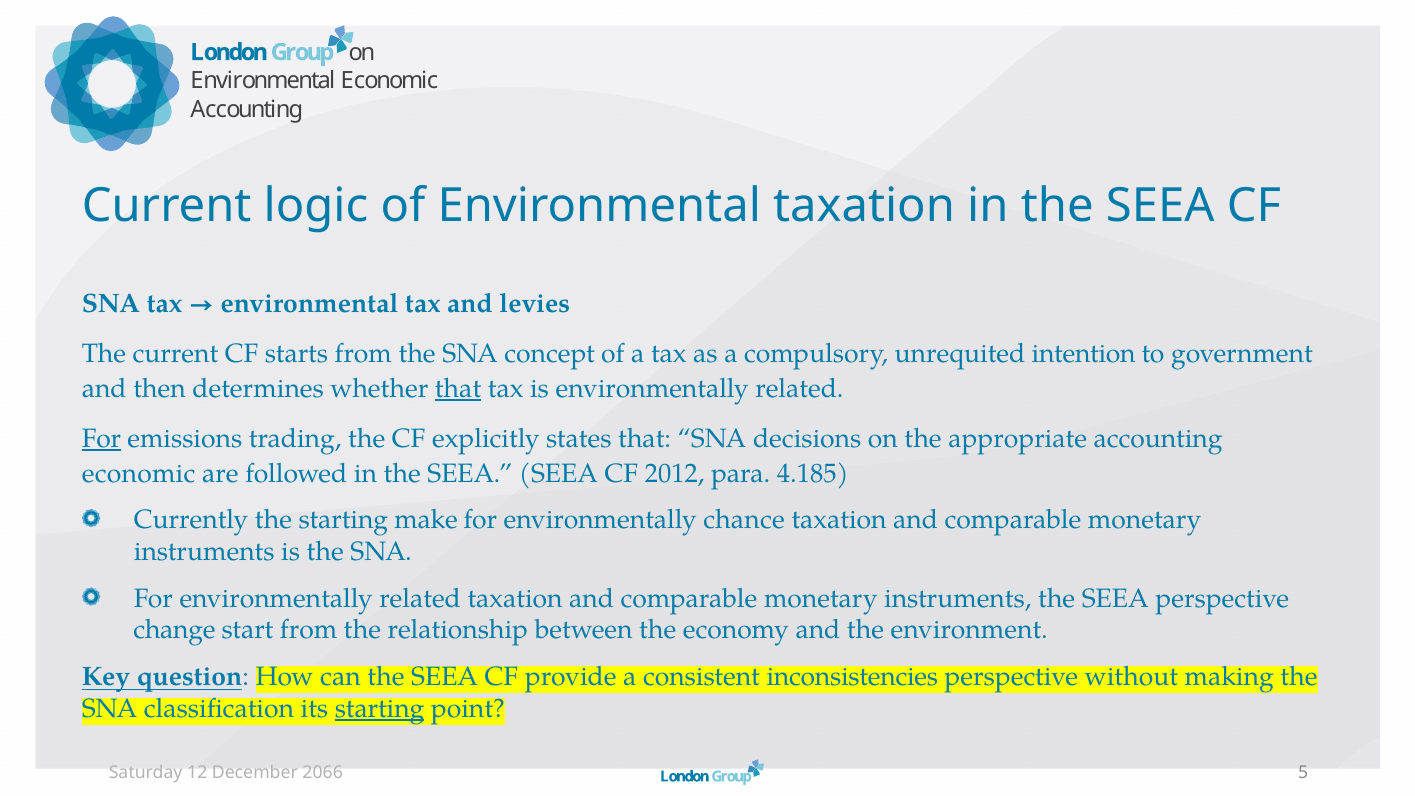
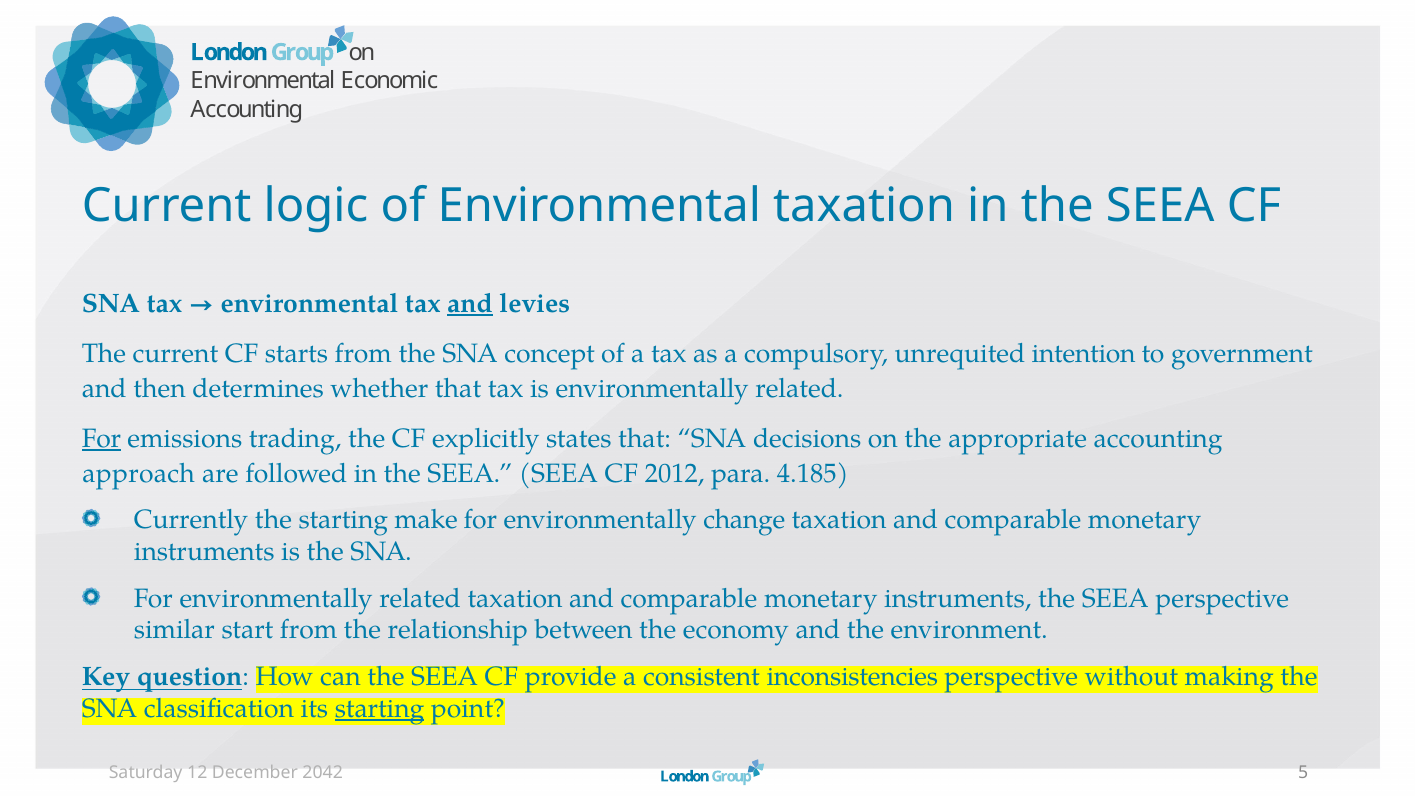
and at (470, 304) underline: none -> present
that at (458, 388) underline: present -> none
economic at (139, 473): economic -> approach
chance: chance -> change
change: change -> similar
2066: 2066 -> 2042
